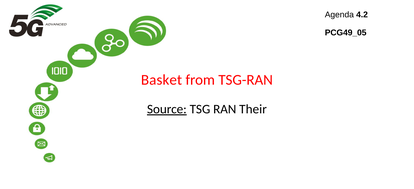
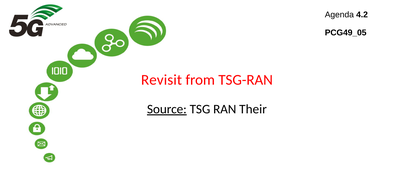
Basket: Basket -> Revisit
